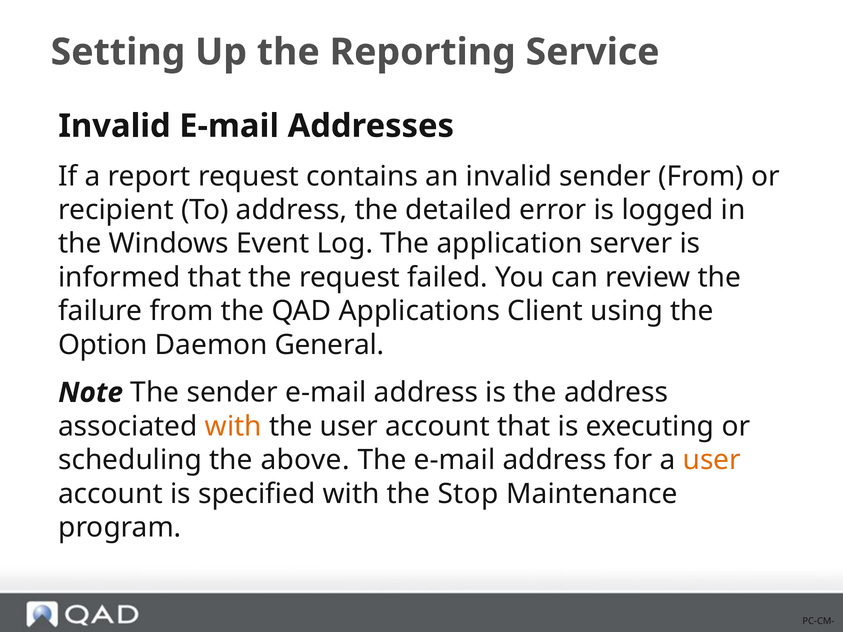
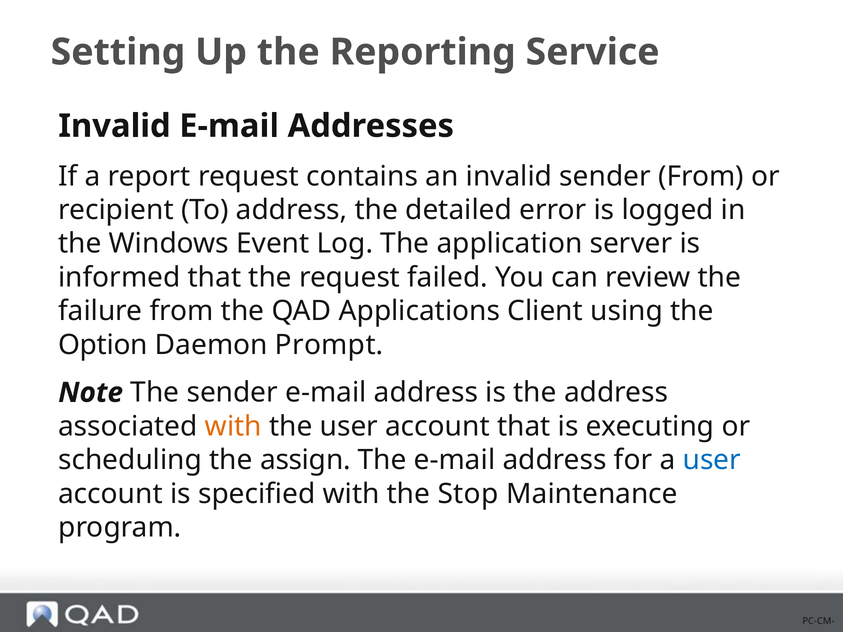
General: General -> Prompt
above: above -> assign
user at (712, 460) colour: orange -> blue
